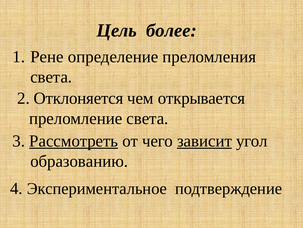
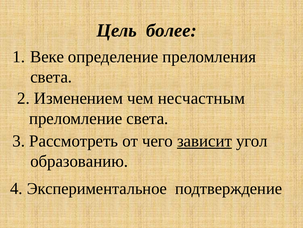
Рене: Рене -> Веке
Отклоняется: Отклоняется -> Изменением
открывается: открывается -> несчастным
Рассмотреть underline: present -> none
